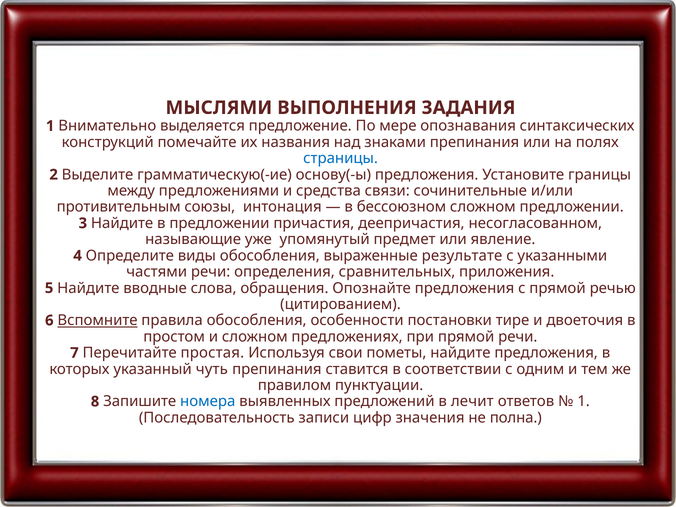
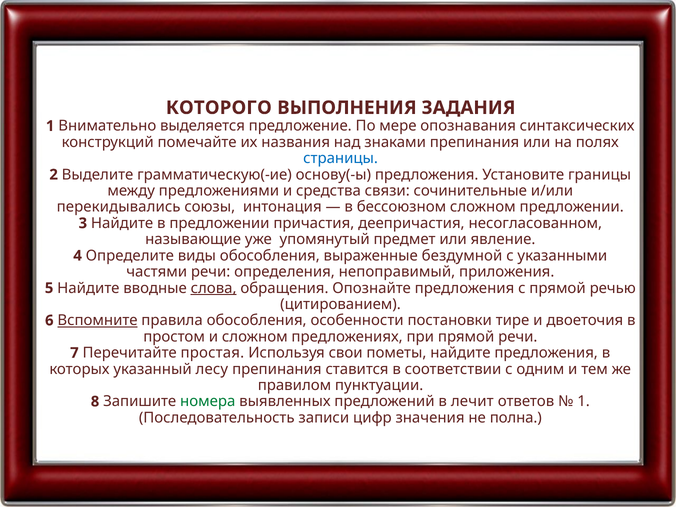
МЫСЛЯМИ: МЫСЛЯМИ -> КОТОРОГО
противительным: противительным -> перекидывались
результате: результате -> бездумной
сравнительных: сравнительных -> непоправимый
слова underline: none -> present
чуть: чуть -> лесу
номера colour: blue -> green
